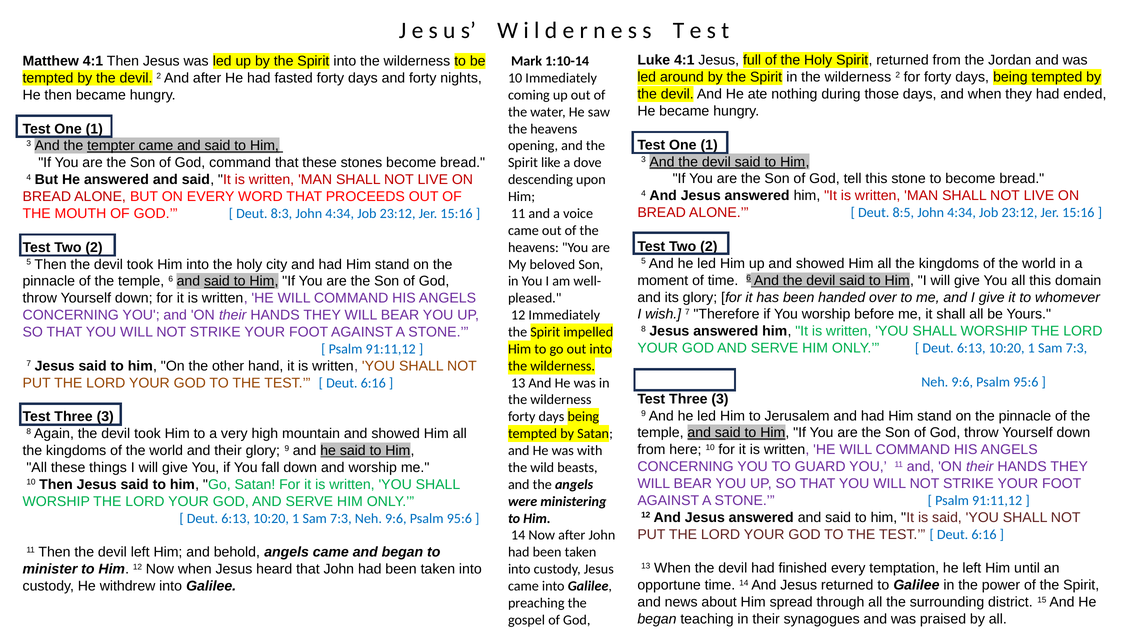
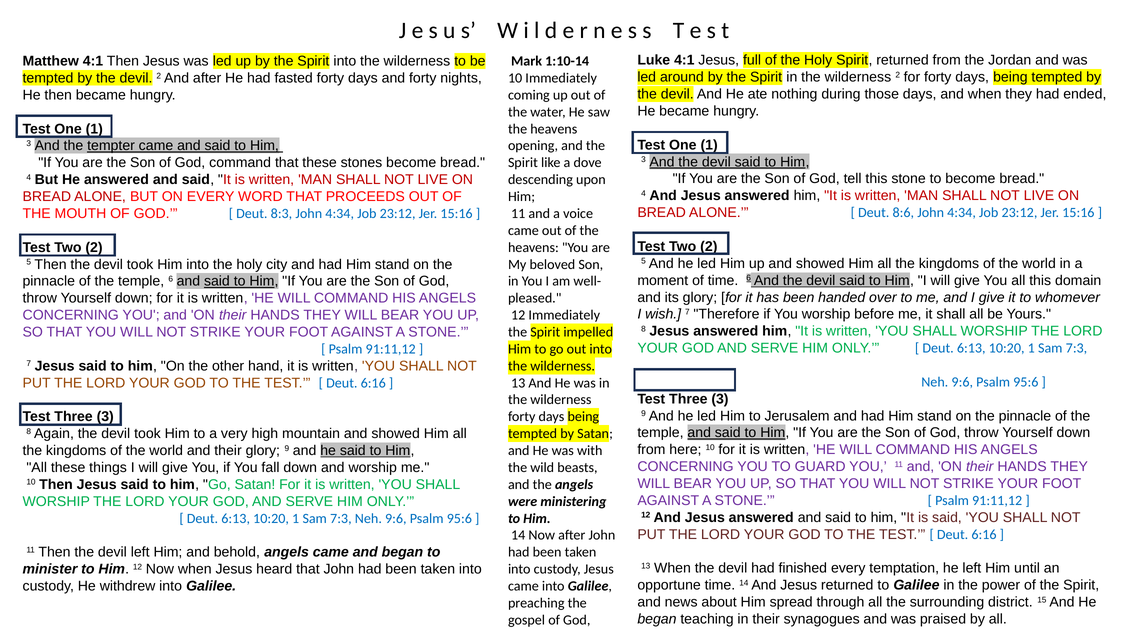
8:5: 8:5 -> 8:6
